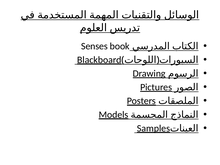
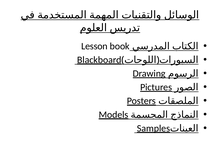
Senses: Senses -> Lesson
